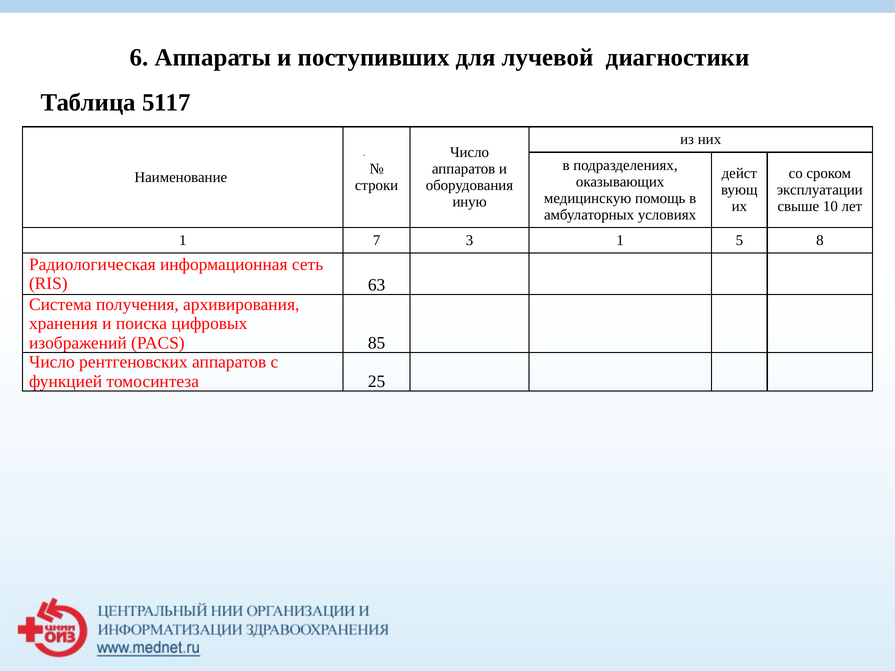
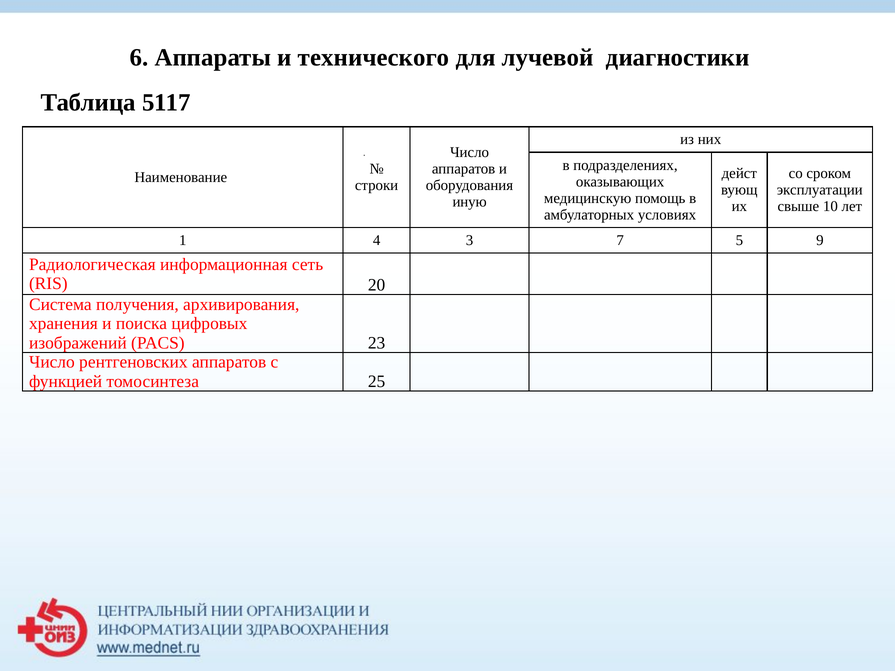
поступивших: поступивших -> технического
7: 7 -> 4
3 1: 1 -> 7
8: 8 -> 9
63: 63 -> 20
85: 85 -> 23
